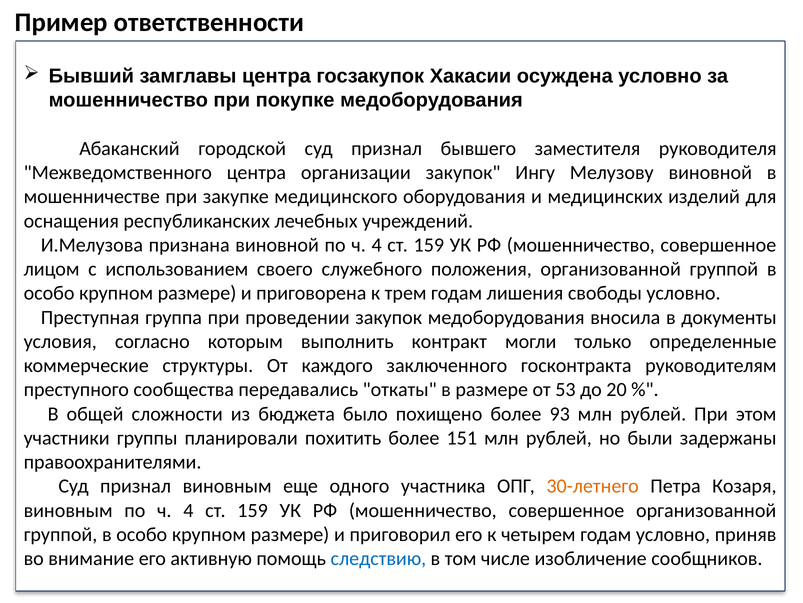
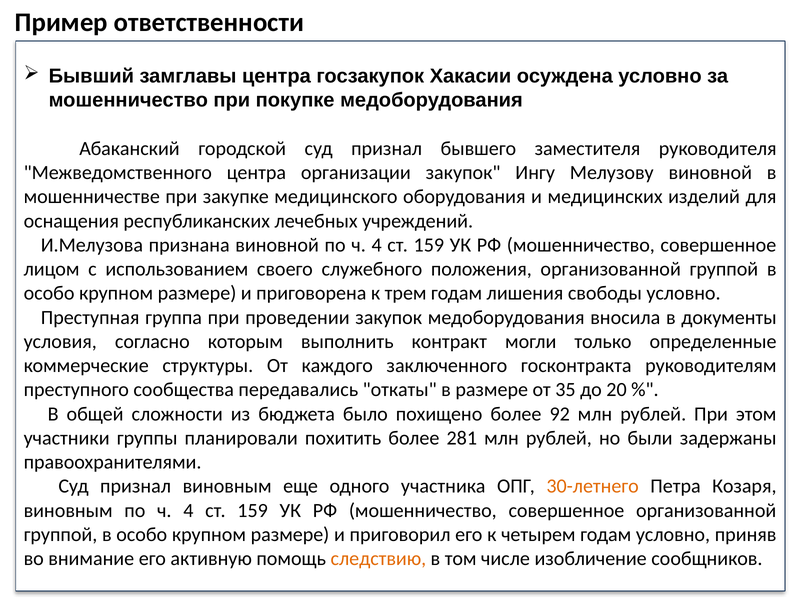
53: 53 -> 35
93: 93 -> 92
151: 151 -> 281
следствию colour: blue -> orange
